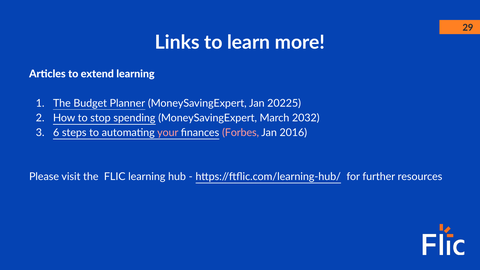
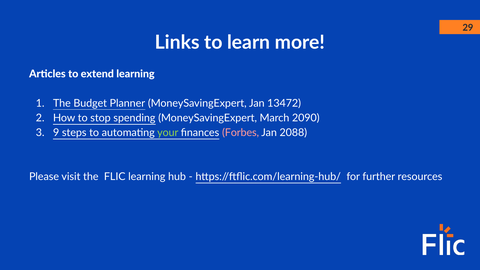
20225: 20225 -> 13472
2032: 2032 -> 2090
6: 6 -> 9
your colour: pink -> light green
2016: 2016 -> 2088
